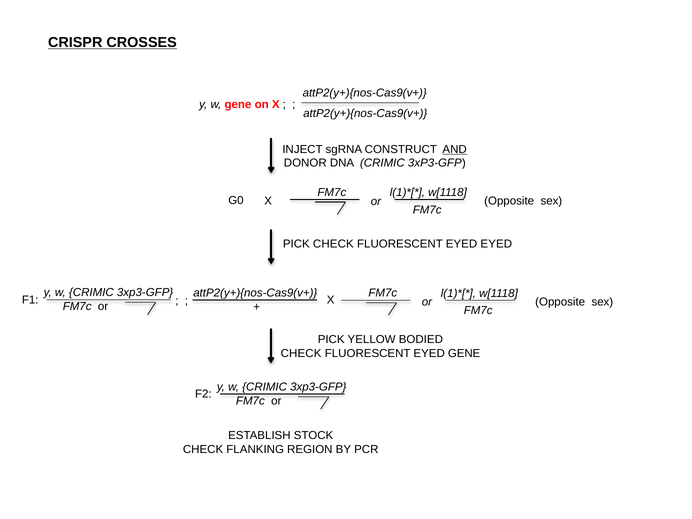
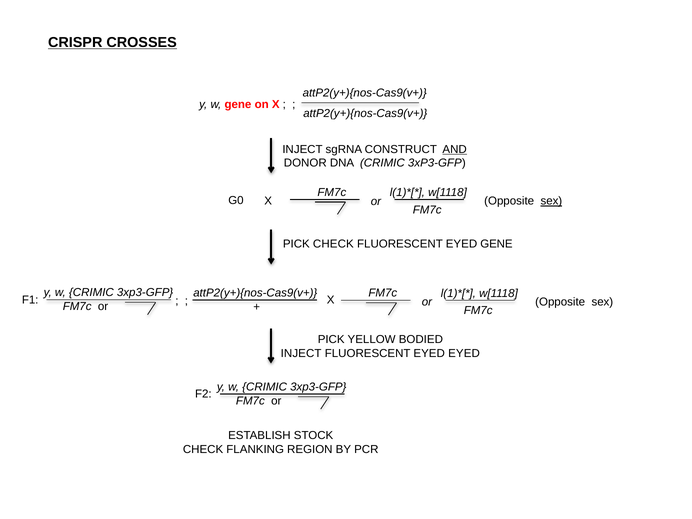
sex at (551, 201) underline: none -> present
EYED EYED: EYED -> GENE
CHECK at (301, 353): CHECK -> INJECT
EYED GENE: GENE -> EYED
